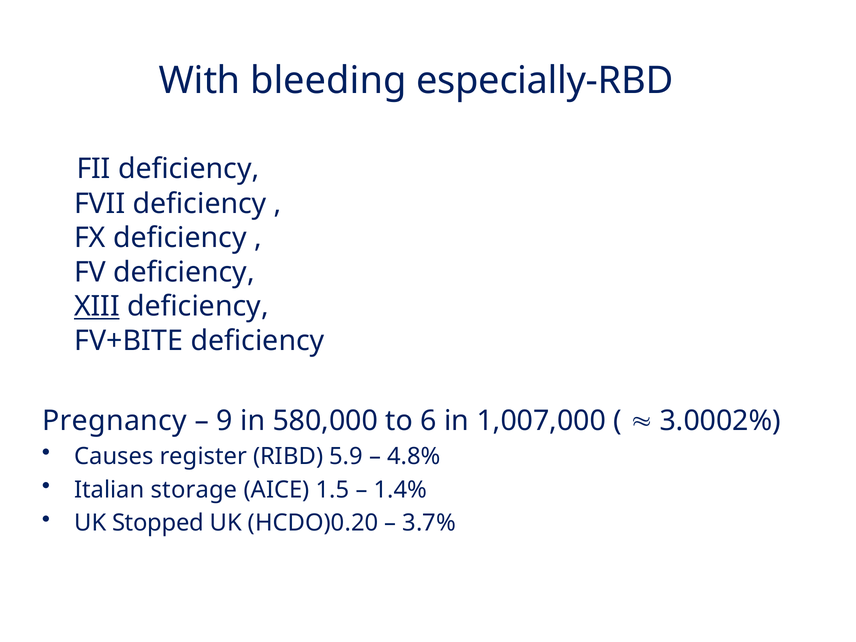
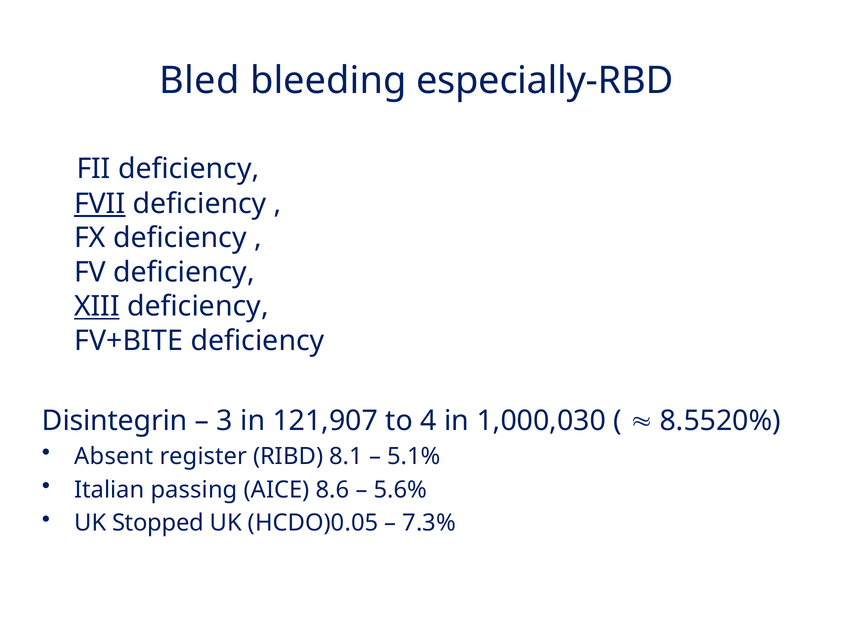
With: With -> Bled
FVII underline: none -> present
Pregnancy: Pregnancy -> Disintegrin
9: 9 -> 3
580,000: 580,000 -> 121,907
6: 6 -> 4
1,007,000: 1,007,000 -> 1,000,030
3.0002%: 3.0002% -> 8.5520%
Causes: Causes -> Absent
5.9: 5.9 -> 8.1
4.8%: 4.8% -> 5.1%
storage: storage -> passing
1.5: 1.5 -> 8.6
1.4%: 1.4% -> 5.6%
HCDO)0.20: HCDO)0.20 -> HCDO)0.05
3.7%: 3.7% -> 7.3%
